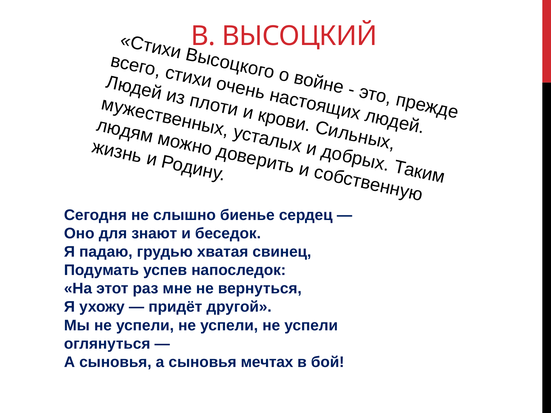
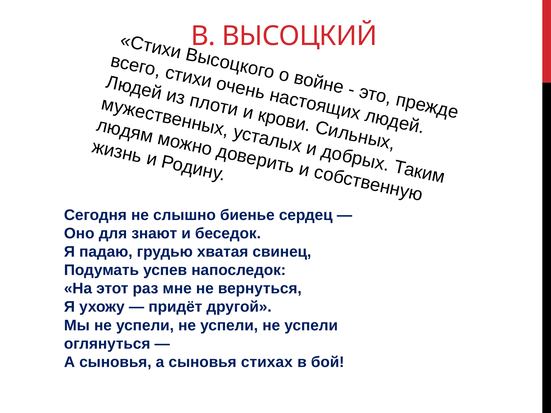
мечтах: мечтах -> стихах
